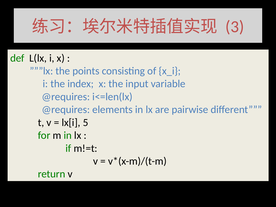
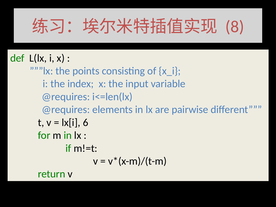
3: 3 -> 8
5: 5 -> 6
